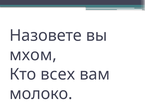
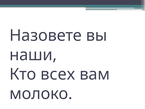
мхом: мхом -> наши
